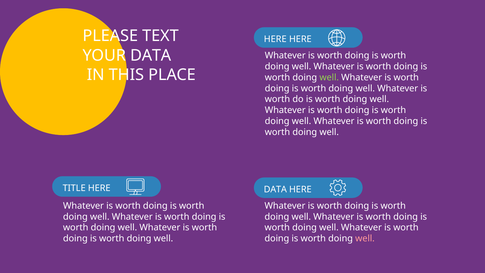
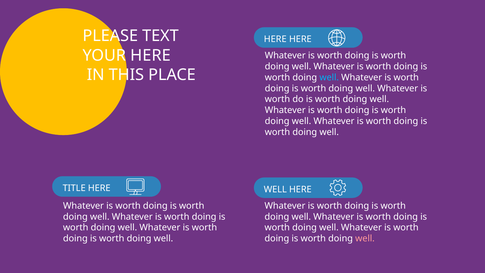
YOUR DATA: DATA -> HERE
well at (329, 77) colour: light green -> light blue
HERE DATA: DATA -> WELL
